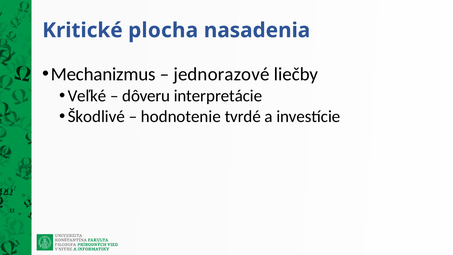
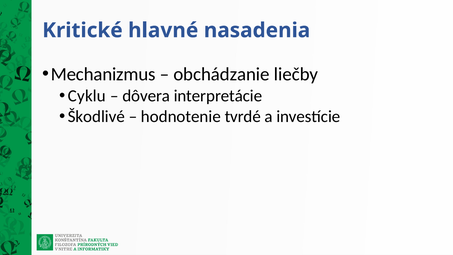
plocha: plocha -> hlavné
jednorazové: jednorazové -> obchádzanie
Veľké: Veľké -> Cyklu
dôveru: dôveru -> dôvera
